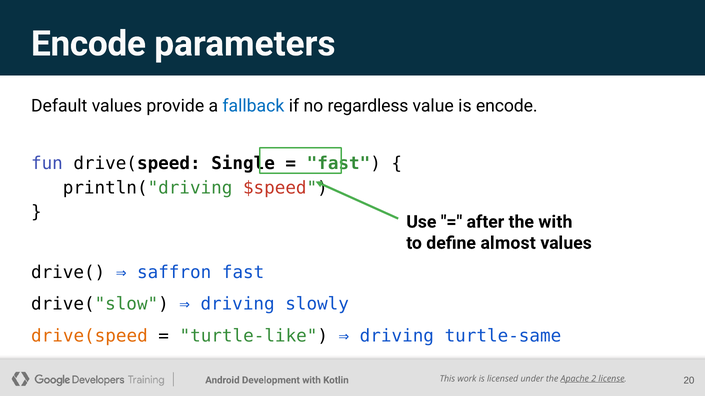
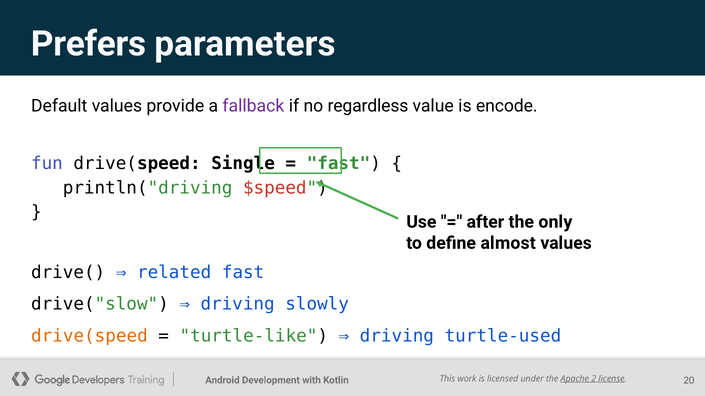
Encode at (88, 44): Encode -> Prefers
fallback colour: blue -> purple
the with: with -> only
saffron: saffron -> related
turtle-same: turtle-same -> turtle-used
